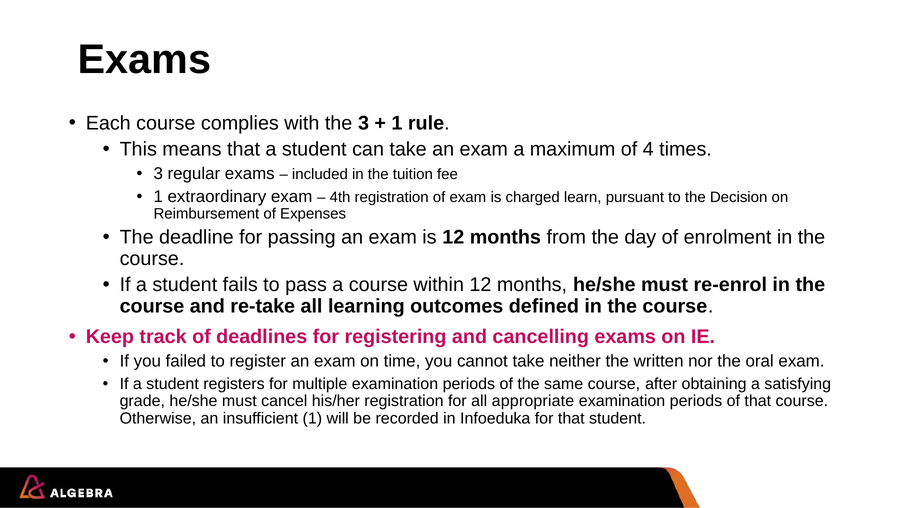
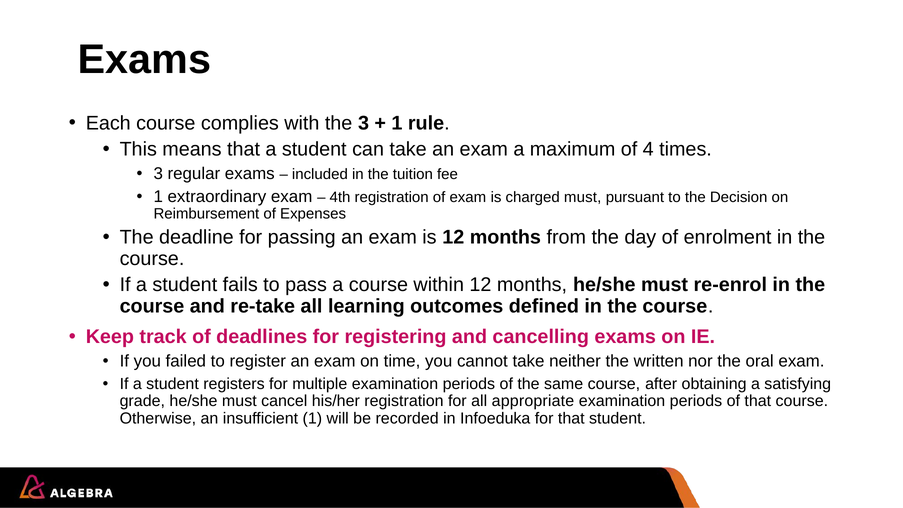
charged learn: learn -> must
